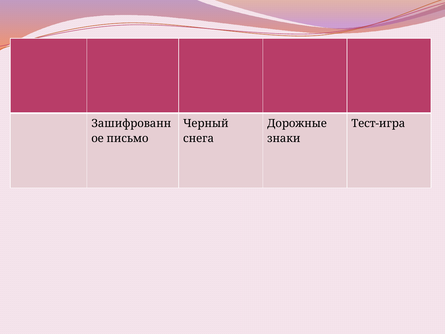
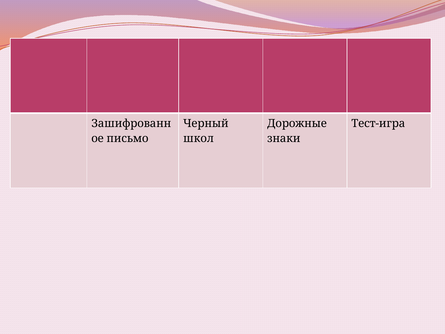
снега: снега -> школ
